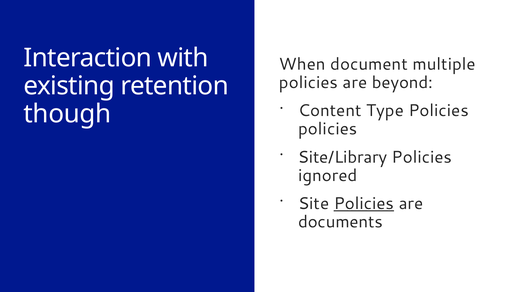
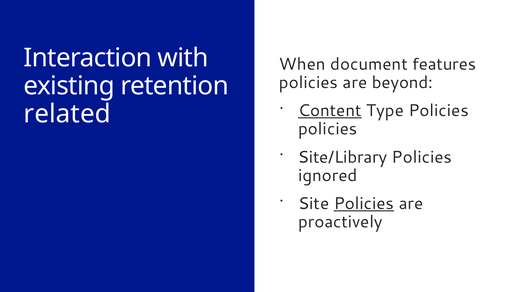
multiple: multiple -> features
Content underline: none -> present
though: though -> related
documents: documents -> proactively
